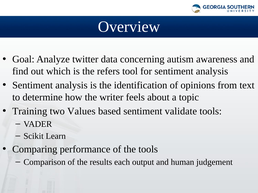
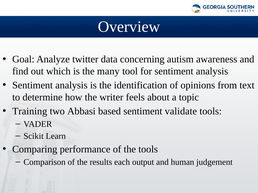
refers: refers -> many
Values: Values -> Abbasi
